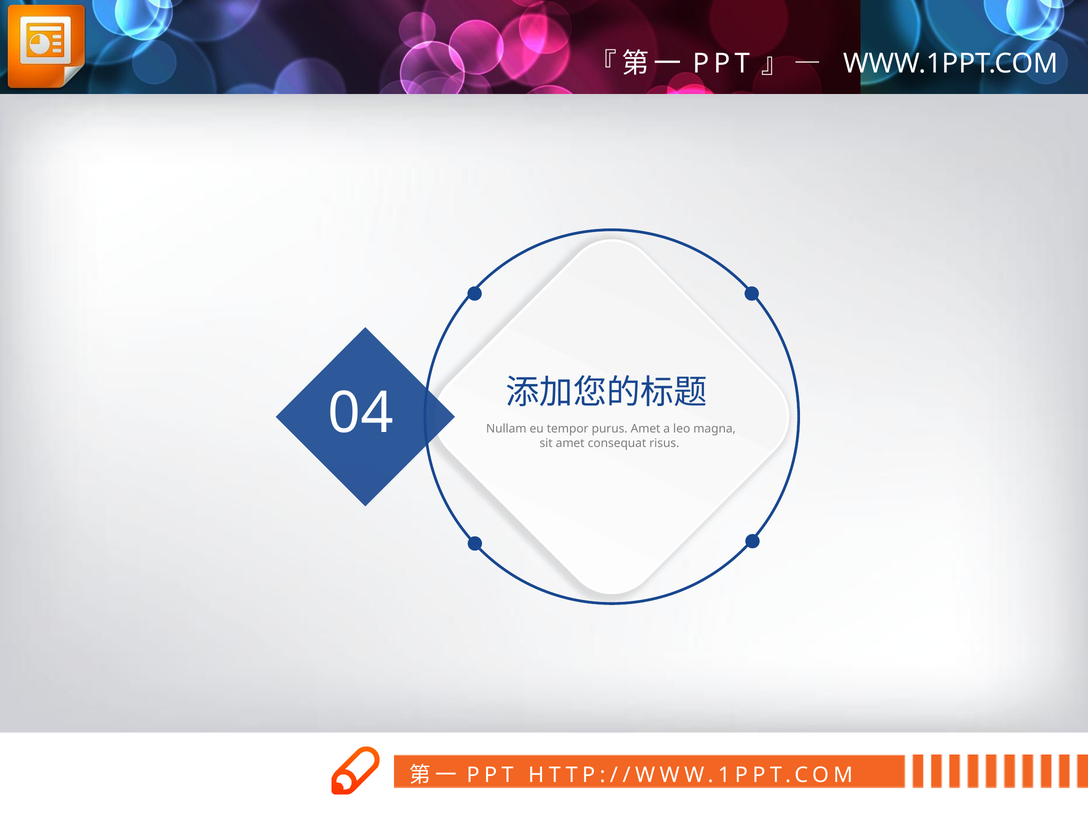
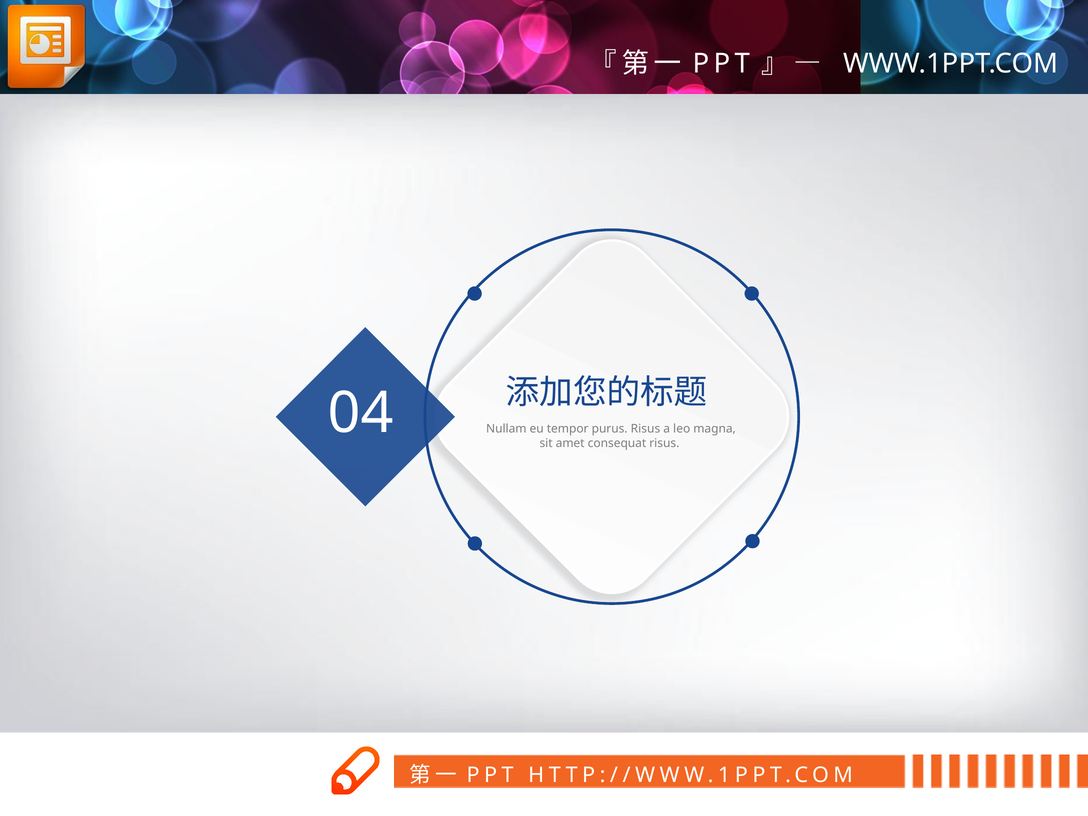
purus Amet: Amet -> Risus
